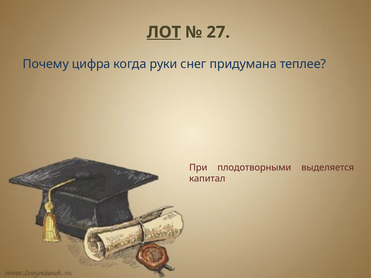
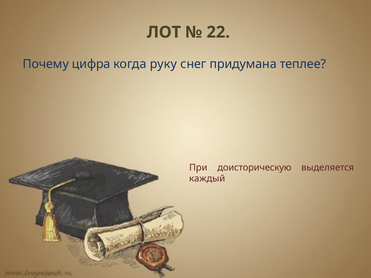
ЛОТ underline: present -> none
27: 27 -> 22
руки: руки -> руку
плодотворными: плодотворными -> доисторическую
капитал: капитал -> каждый
